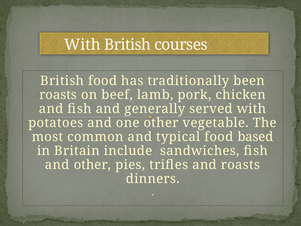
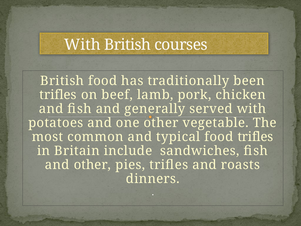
roasts at (58, 95): roasts -> trifles
food based: based -> trifles
